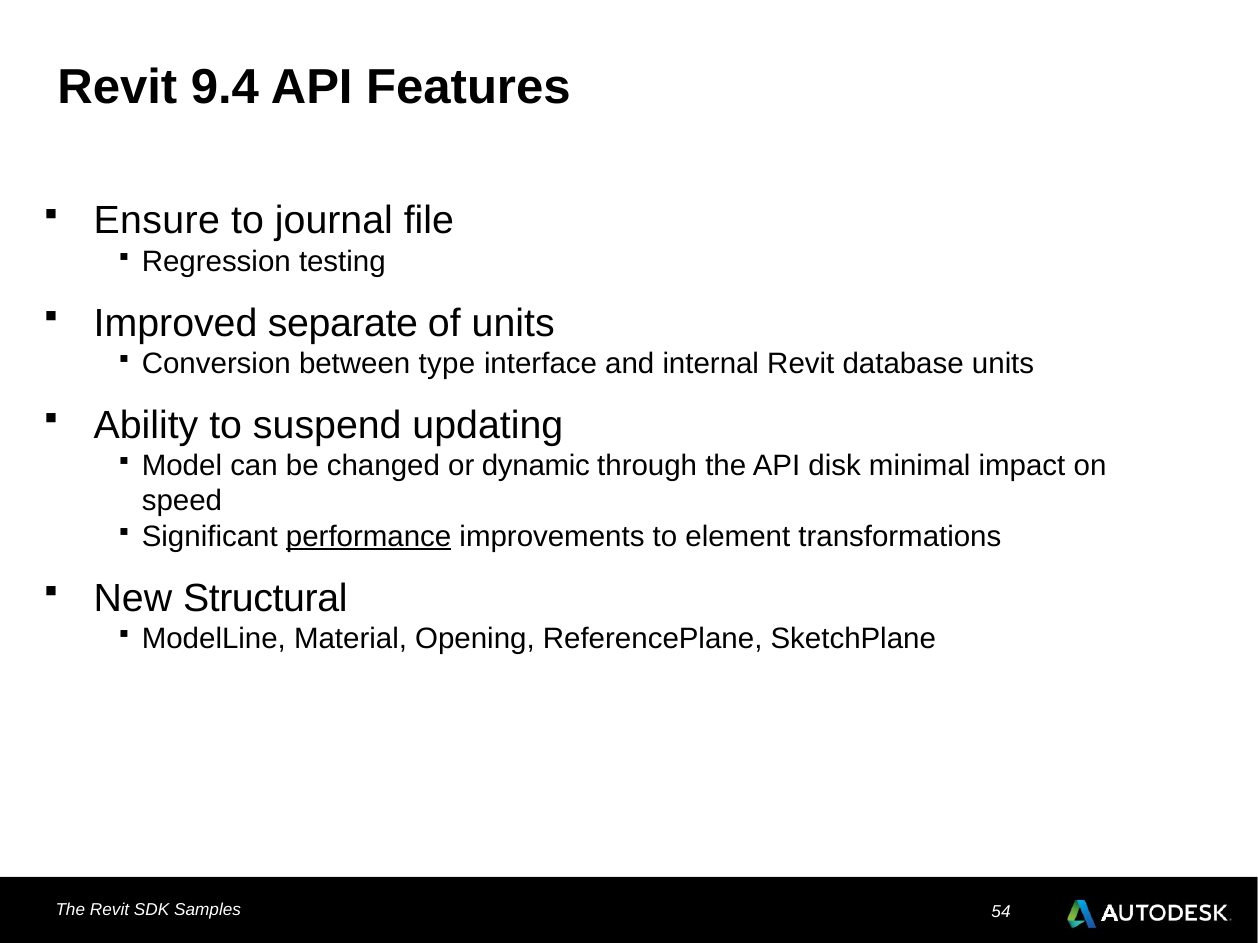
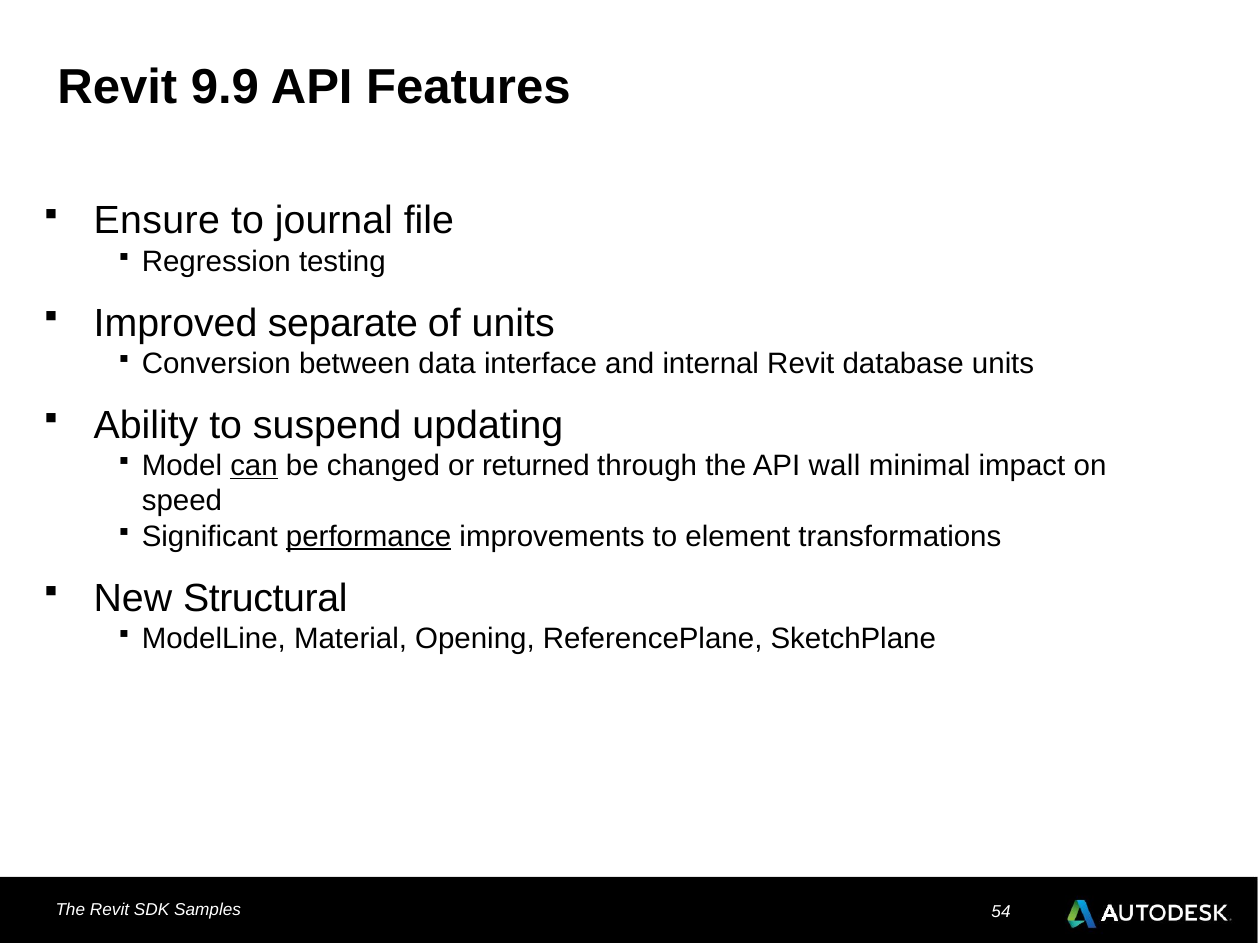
9.4: 9.4 -> 9.9
type: type -> data
can underline: none -> present
dynamic: dynamic -> returned
disk: disk -> wall
